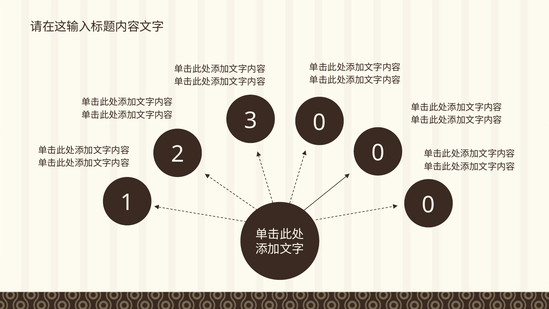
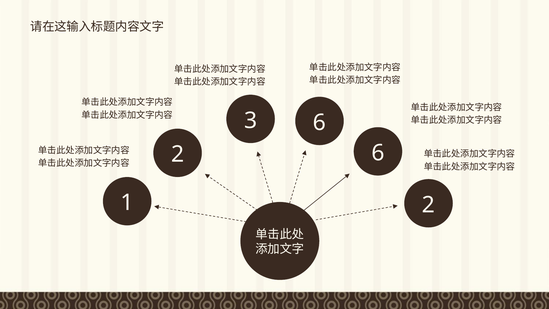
3 0: 0 -> 6
2 0: 0 -> 6
1 0: 0 -> 2
